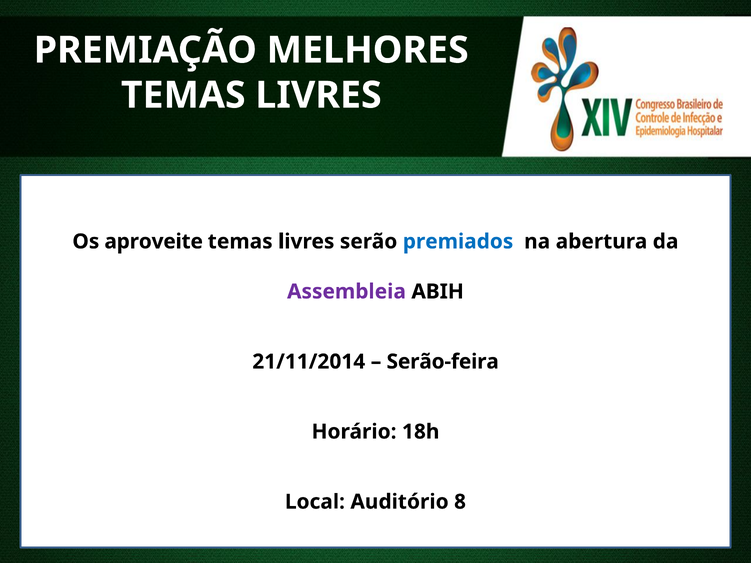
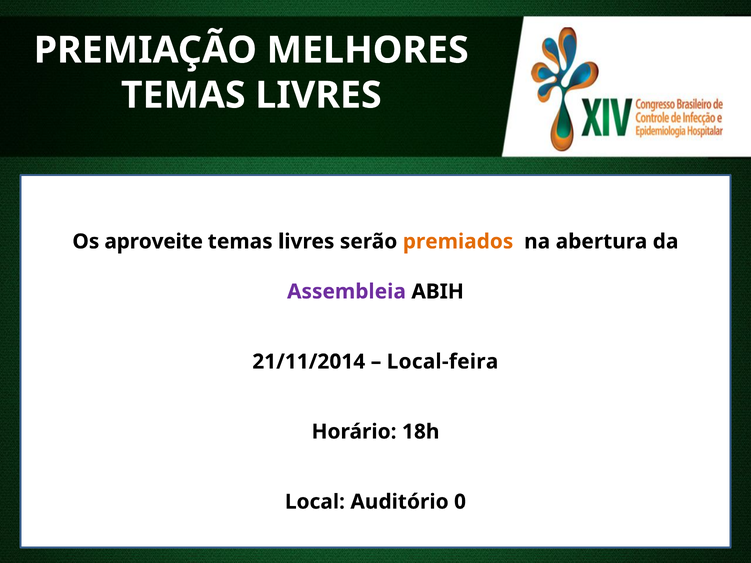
premiados colour: blue -> orange
Serão-feira: Serão-feira -> Local-feira
8: 8 -> 0
